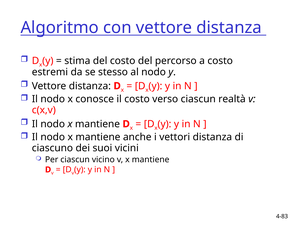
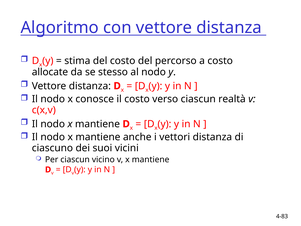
estremi: estremi -> allocate
